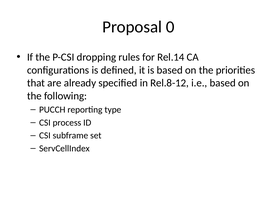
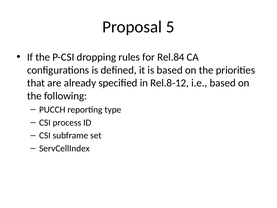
0: 0 -> 5
Rel.14: Rel.14 -> Rel.84
